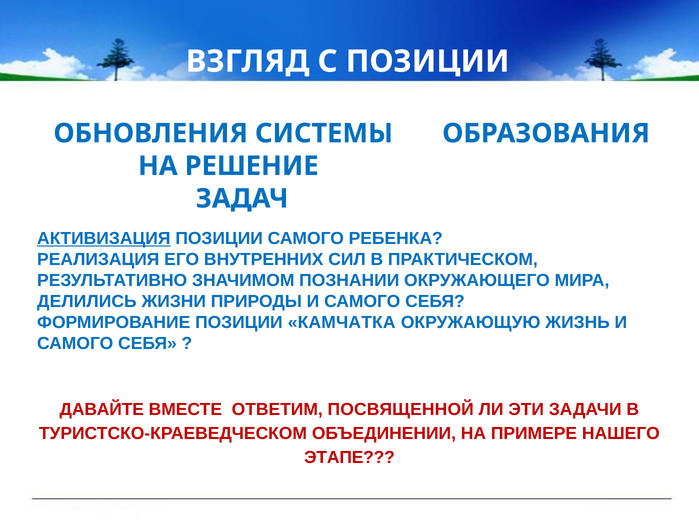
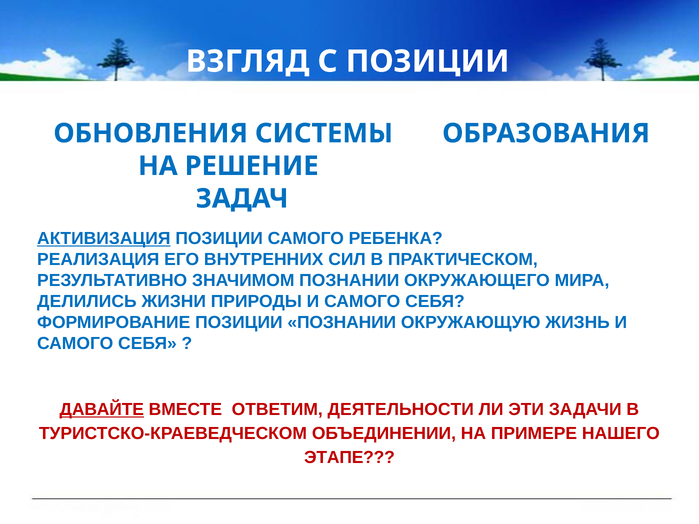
ПОЗИЦИИ КАМЧАТКА: КАМЧАТКА -> ПОЗНАНИИ
ДАВАЙТЕ underline: none -> present
ПОСВЯЩЕННОЙ: ПОСВЯЩЕННОЙ -> ДЕЯТЕЛЬНОСТИ
